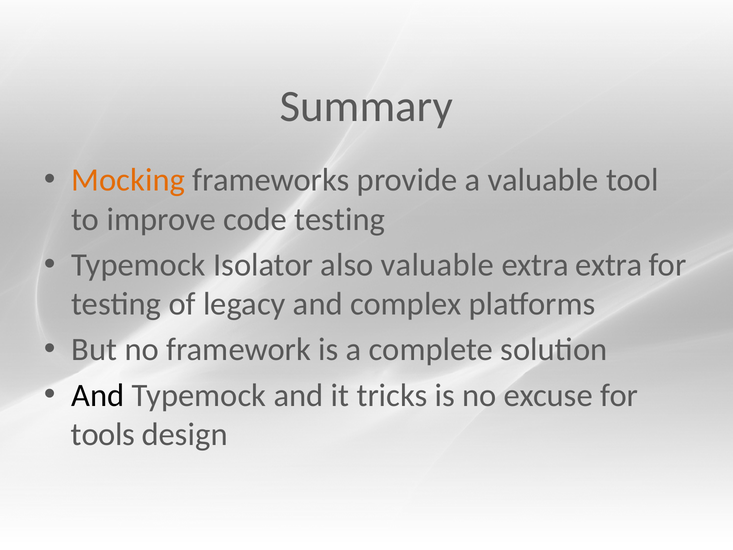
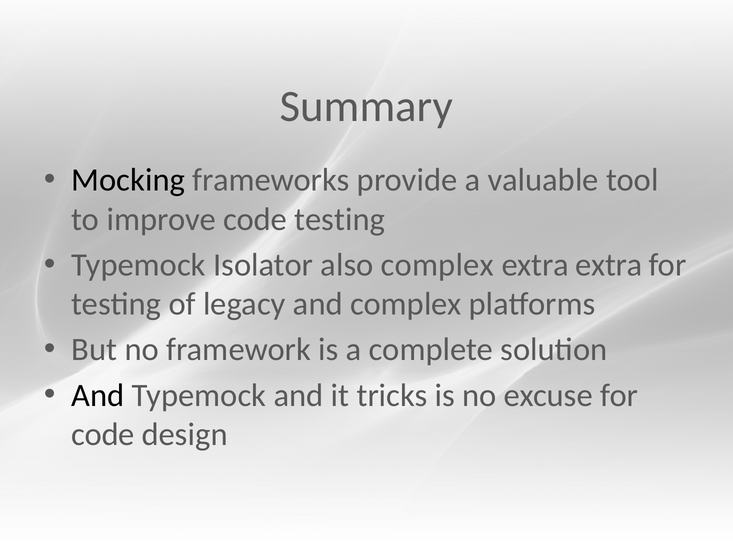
Mocking colour: orange -> black
also valuable: valuable -> complex
tools at (103, 434): tools -> code
